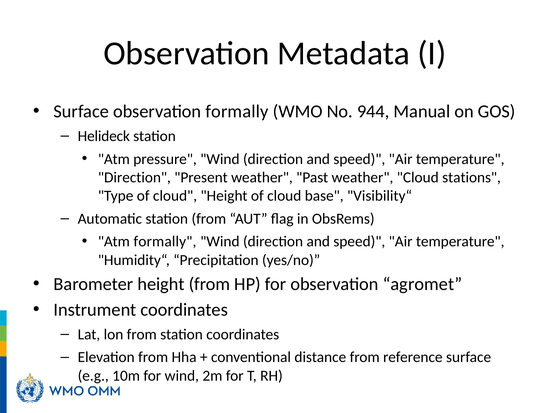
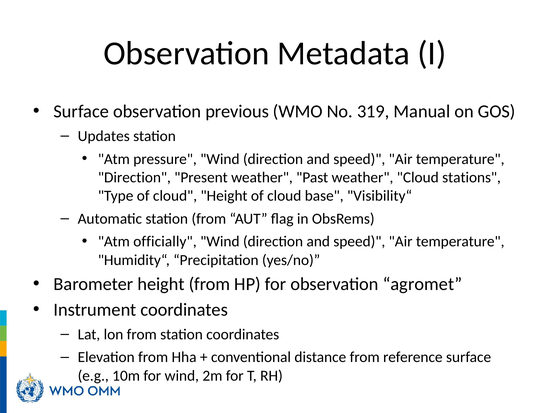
observation formally: formally -> previous
944: 944 -> 319
Helideck: Helideck -> Updates
Atm formally: formally -> officially
